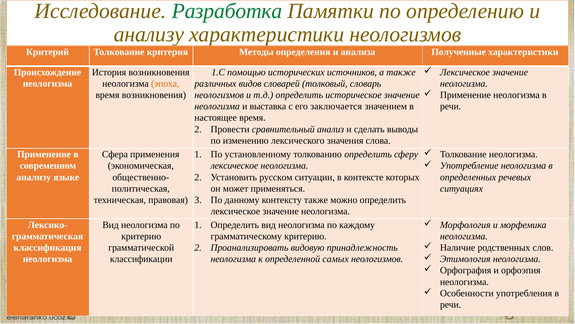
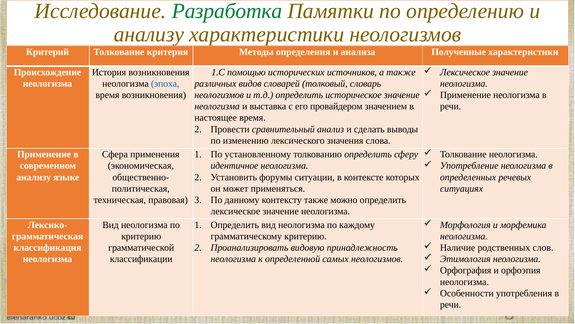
эпоха colour: orange -> blue
заключается: заключается -> провайдером
лексическое at (234, 166): лексическое -> идентичное
русском: русском -> форумы
